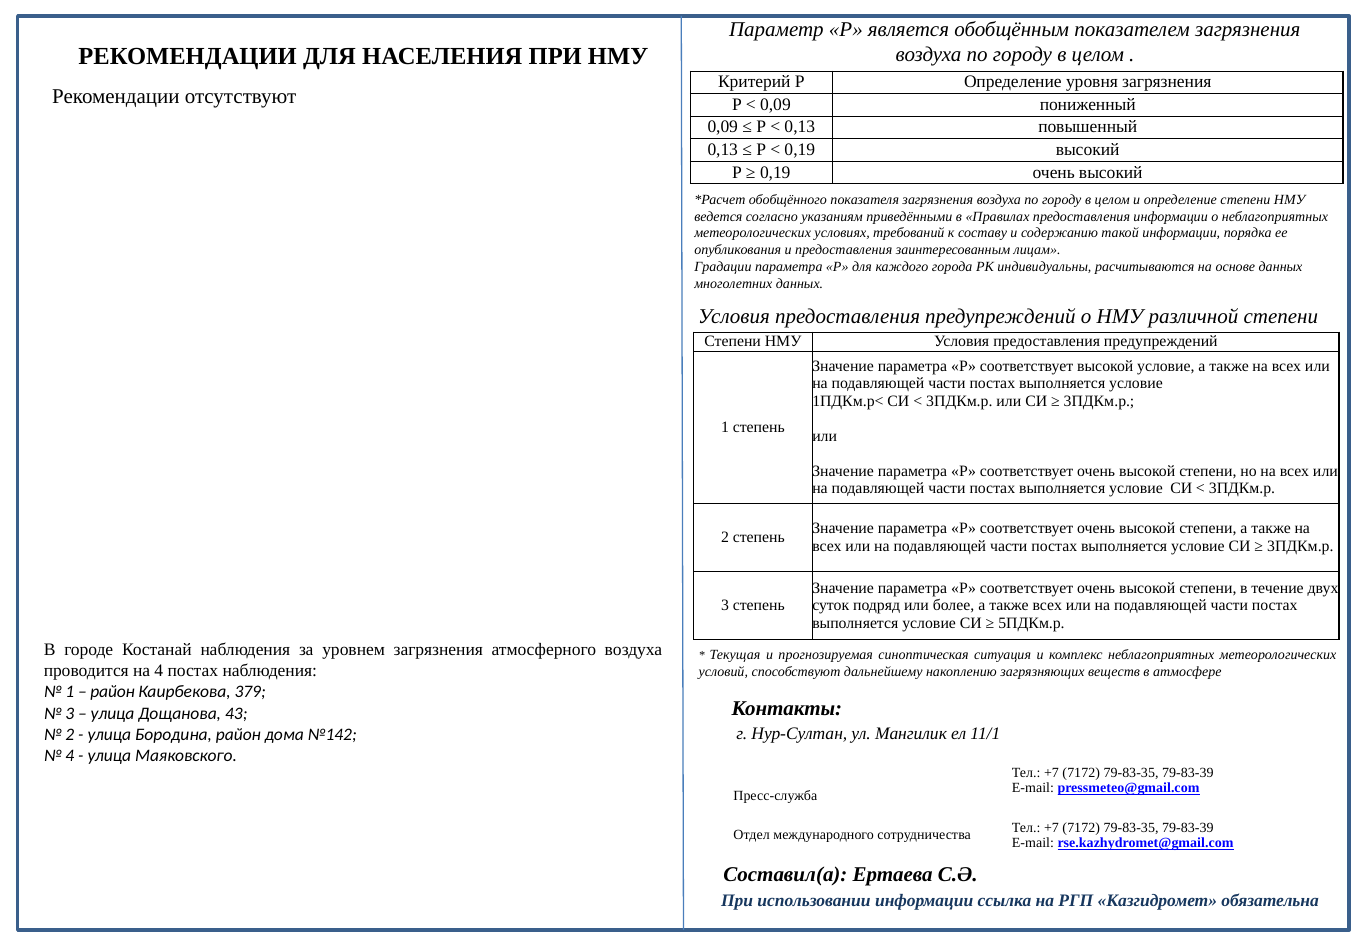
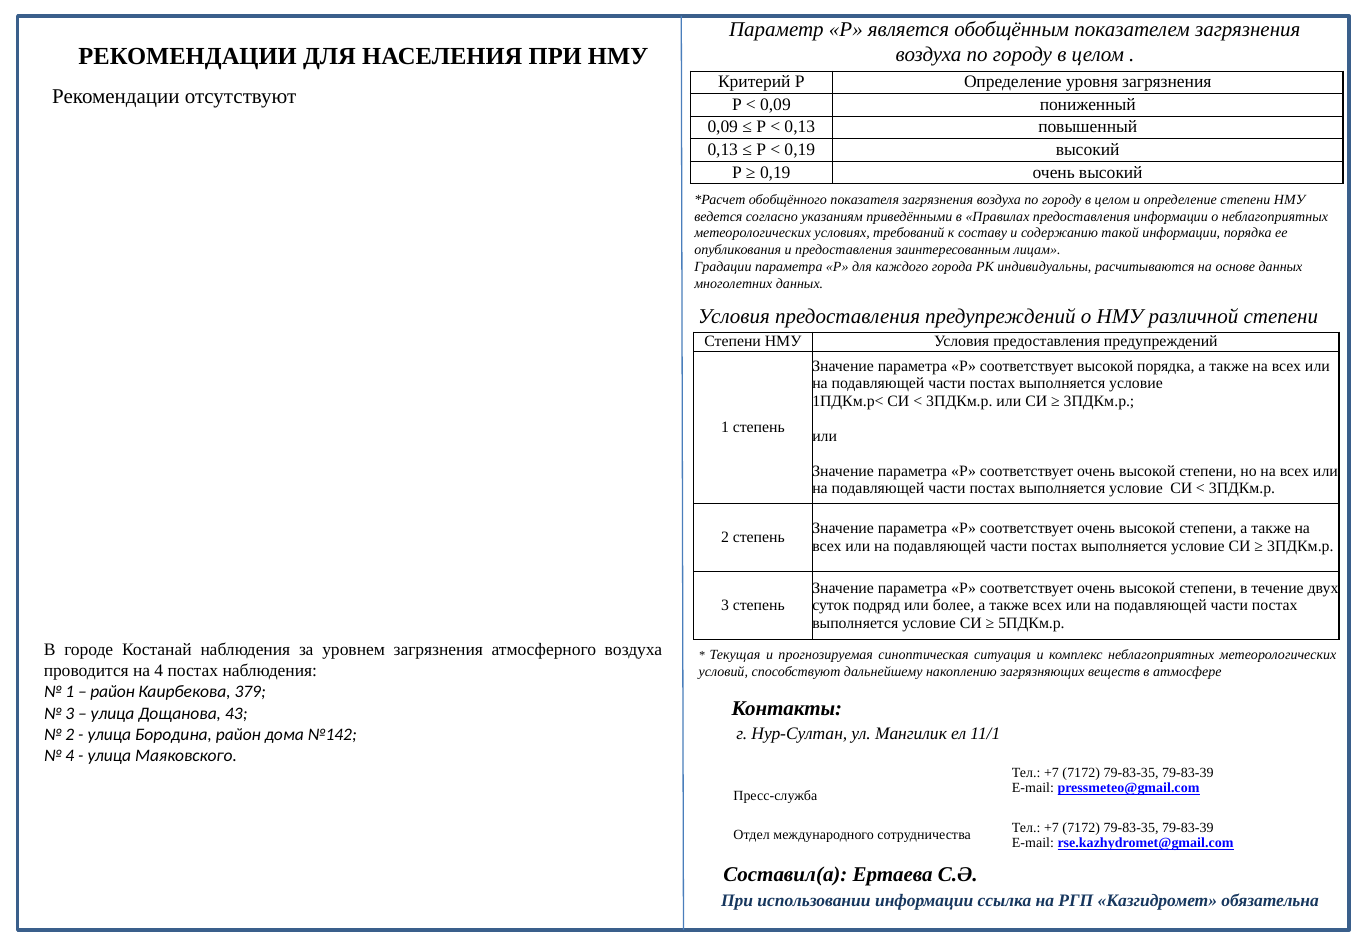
высокой условие: условие -> порядка
